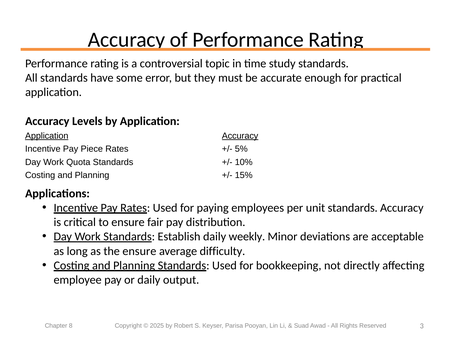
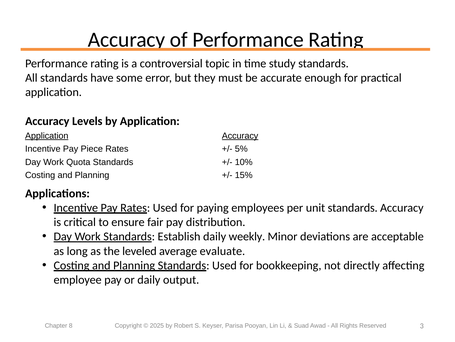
the ensure: ensure -> leveled
difficulty: difficulty -> evaluate
